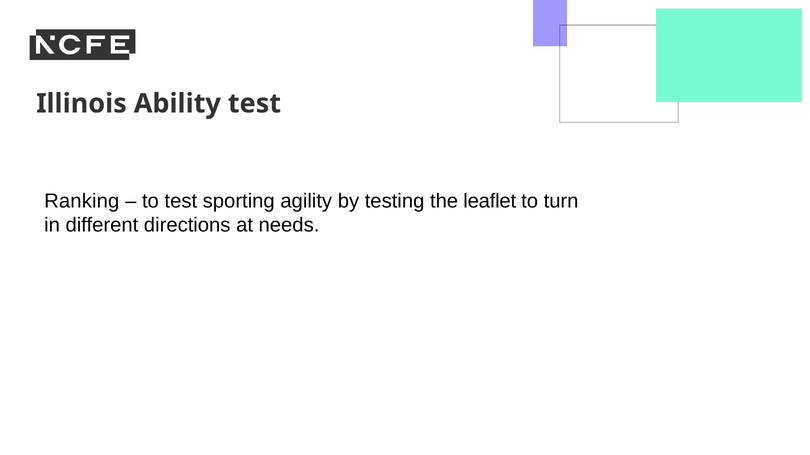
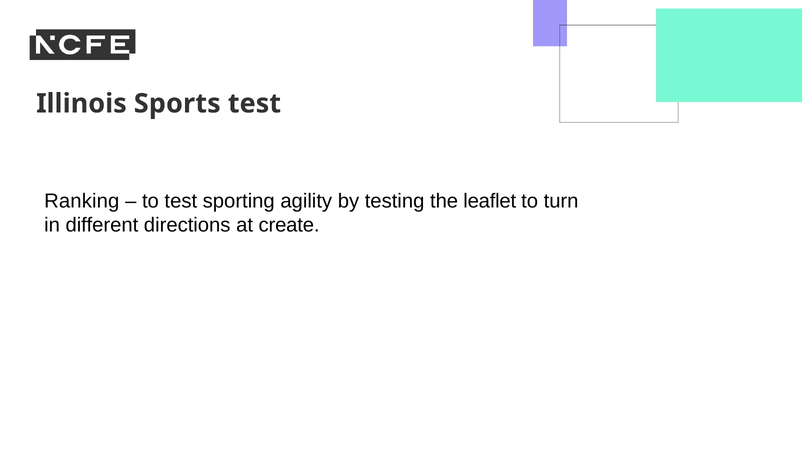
Ability: Ability -> Sports
needs: needs -> create
